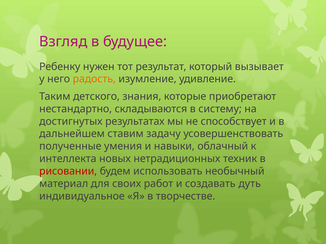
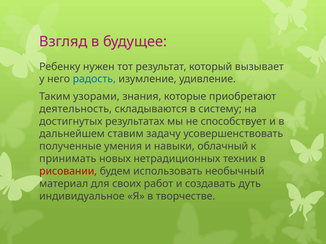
радость colour: orange -> blue
детского: детского -> узорами
нестандартно: нестандартно -> деятельность
интеллекта: интеллекта -> принимать
